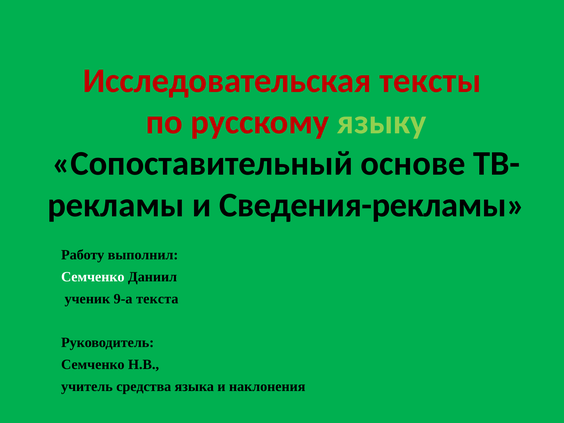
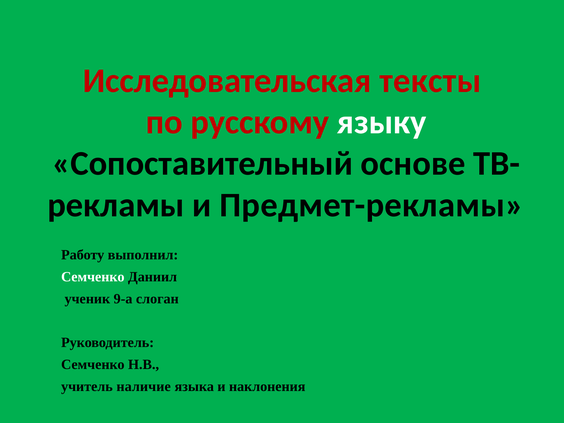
языку colour: light green -> white
Сведения-рекламы: Сведения-рекламы -> Предмет-рекламы
текста: текста -> слоган
средства: средства -> наличие
